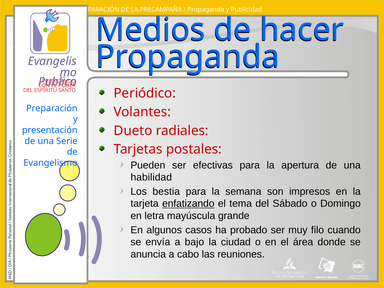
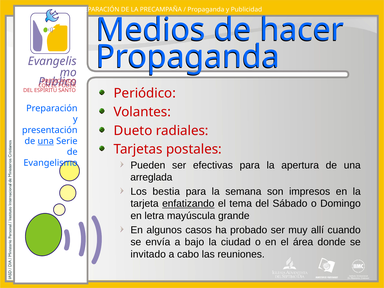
una at (46, 141) underline: none -> present
habilidad: habilidad -> arreglada
filo: filo -> allí
anuncia: anuncia -> invitado
